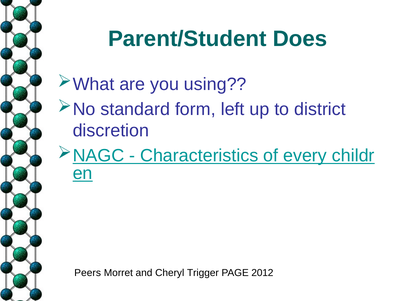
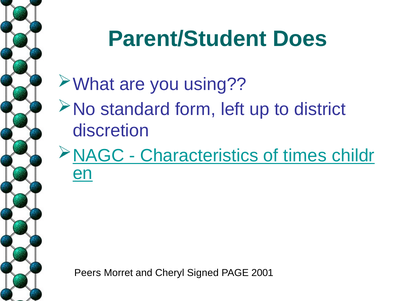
every: every -> times
Trigger: Trigger -> Signed
2012: 2012 -> 2001
